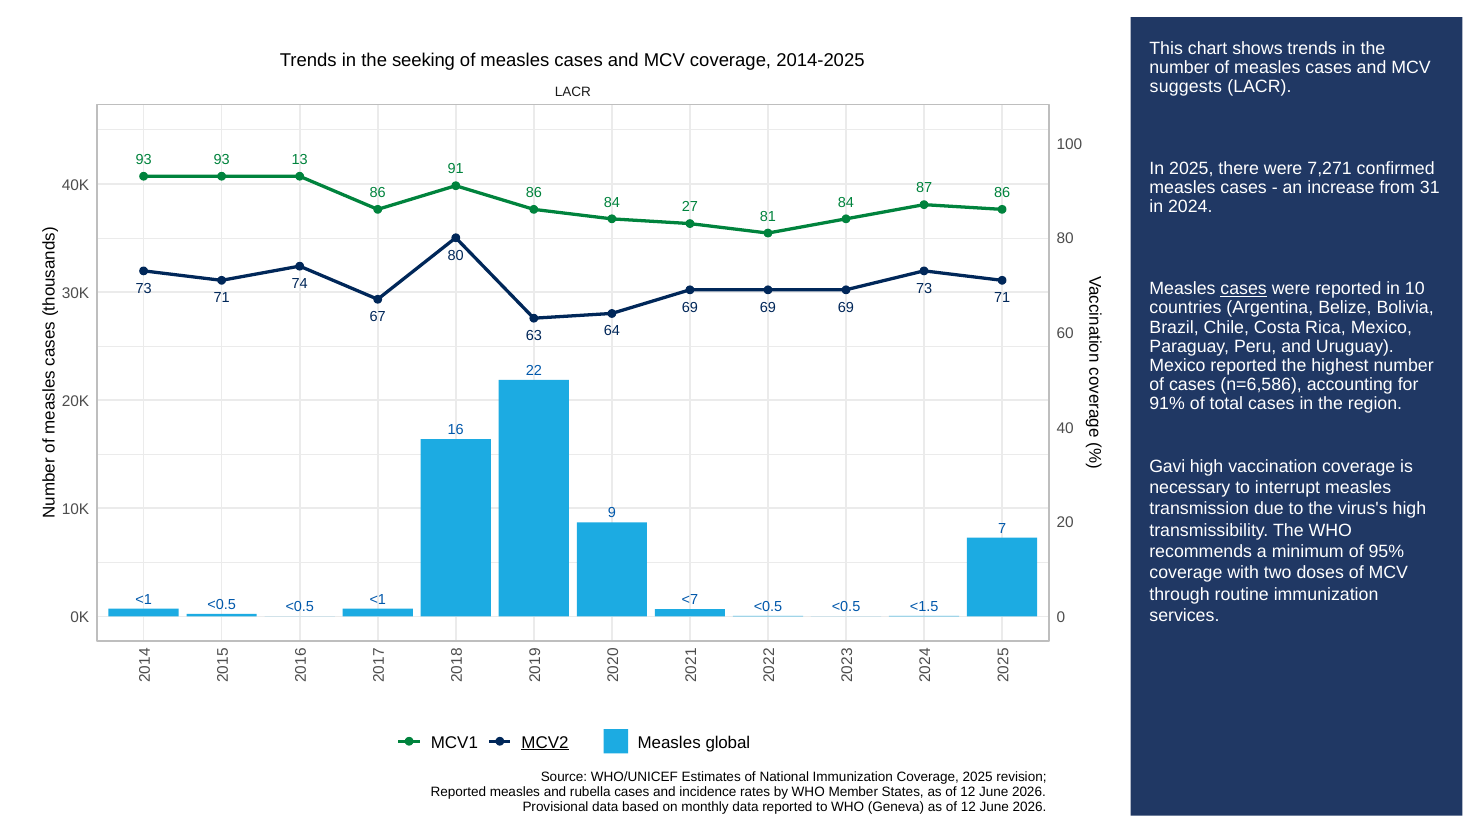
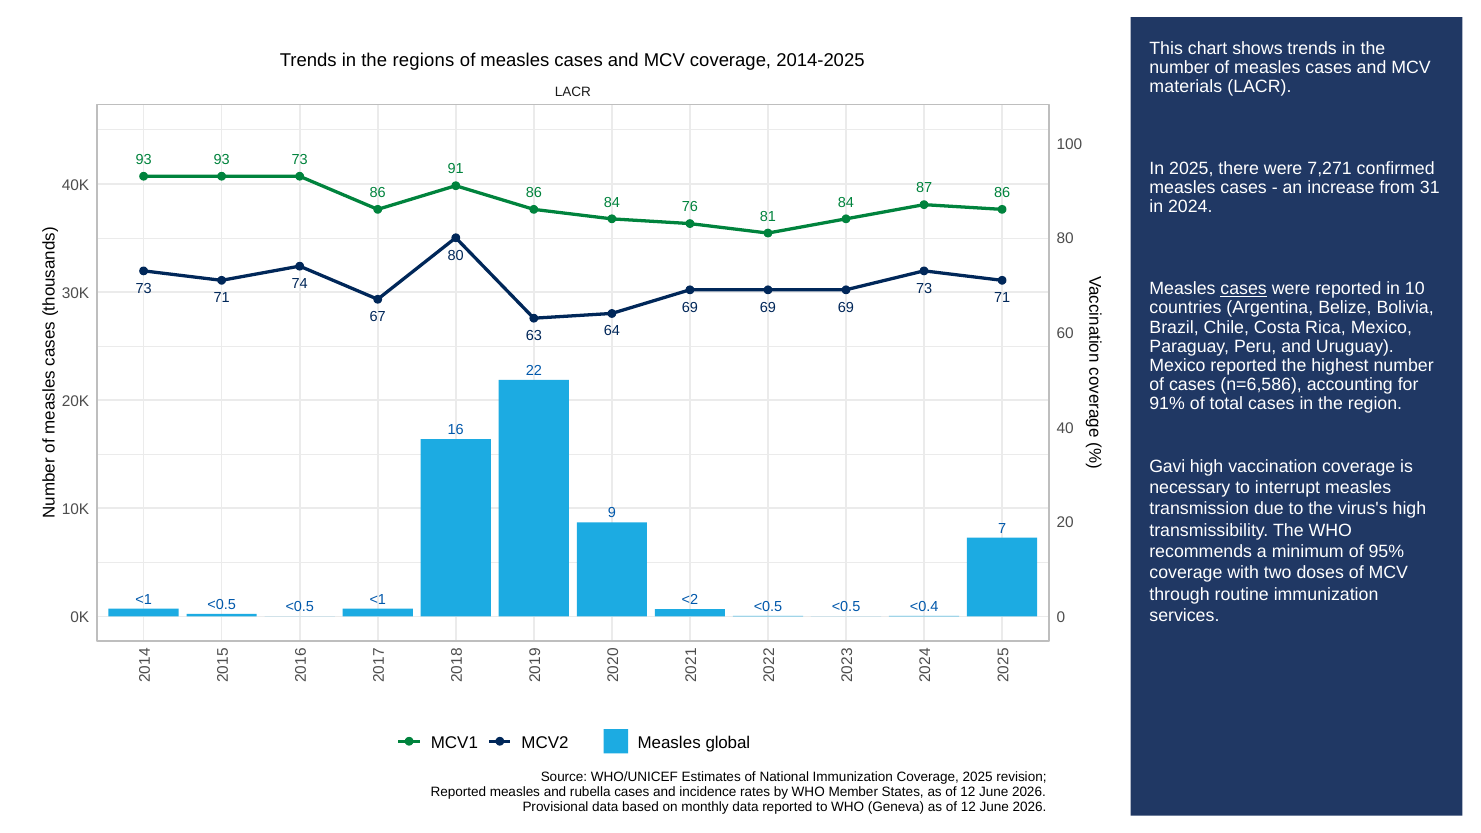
seeking: seeking -> regions
suggests: suggests -> materials
93 13: 13 -> 73
27: 27 -> 76
<7: <7 -> <2
<1.5: <1.5 -> <0.4
MCV2 underline: present -> none
